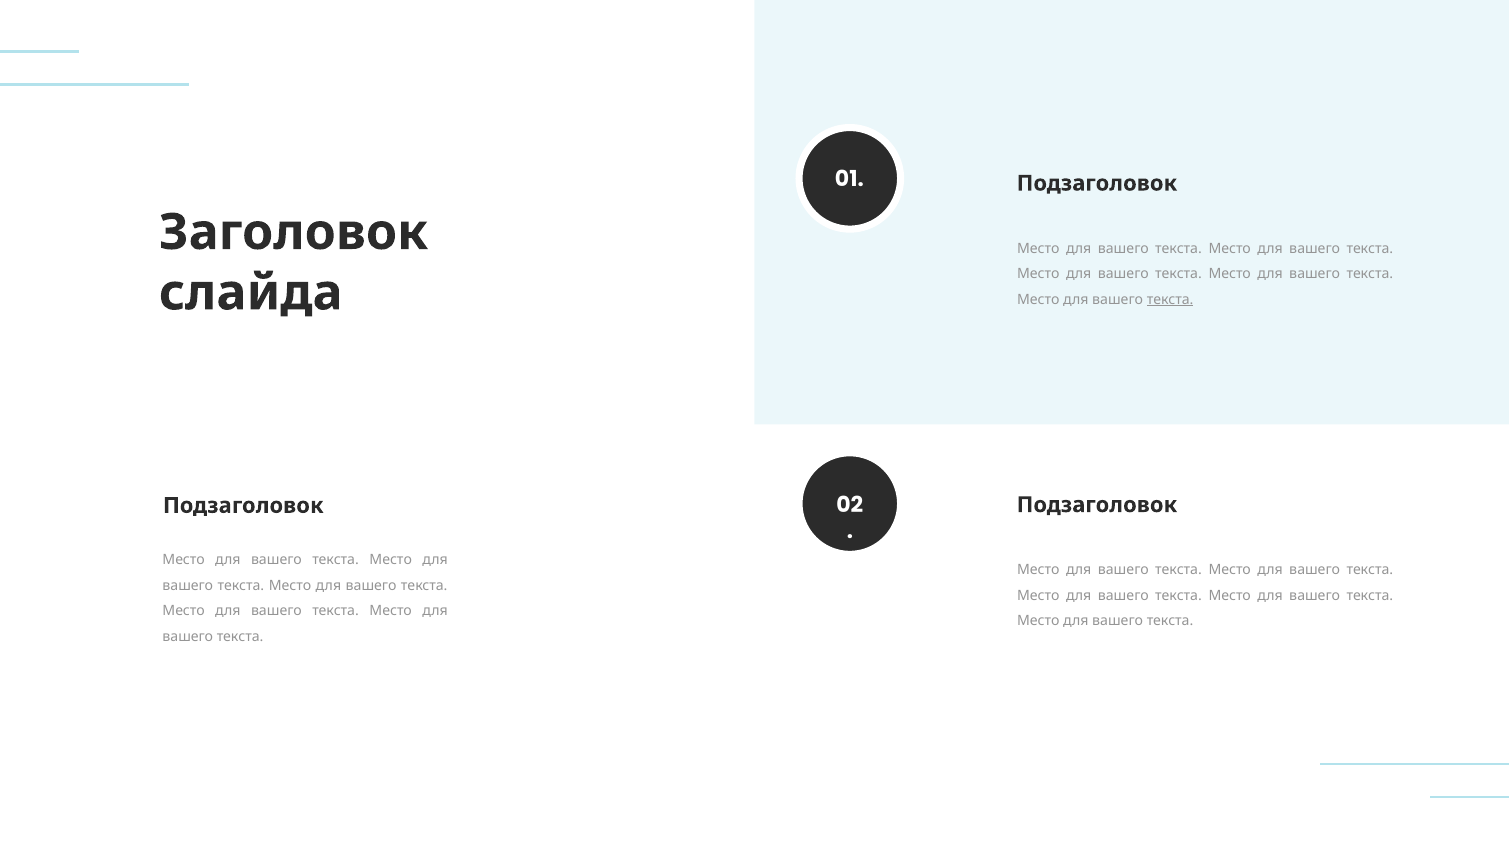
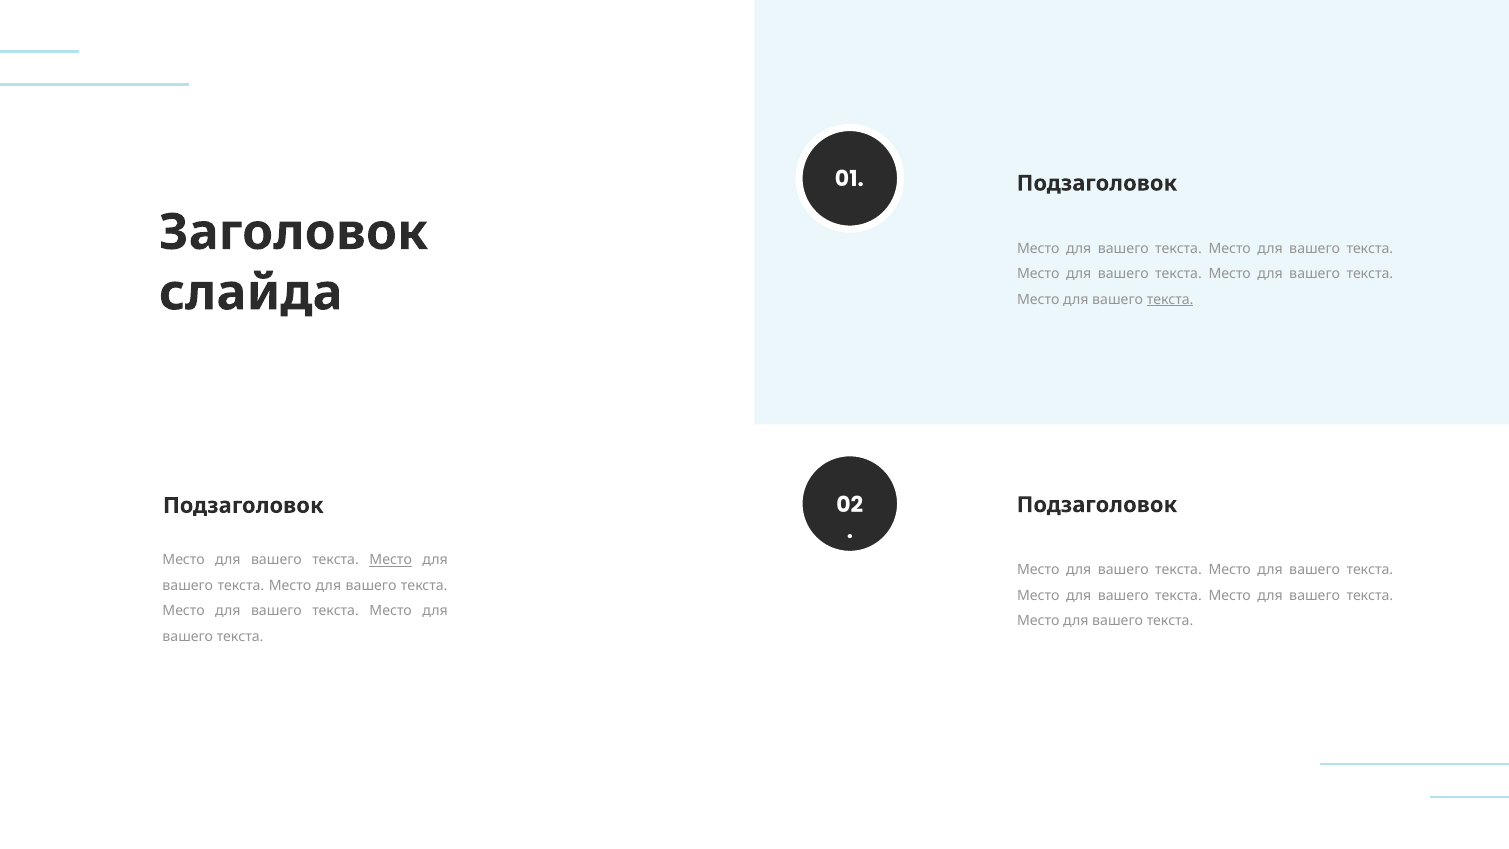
Место at (391, 560) underline: none -> present
